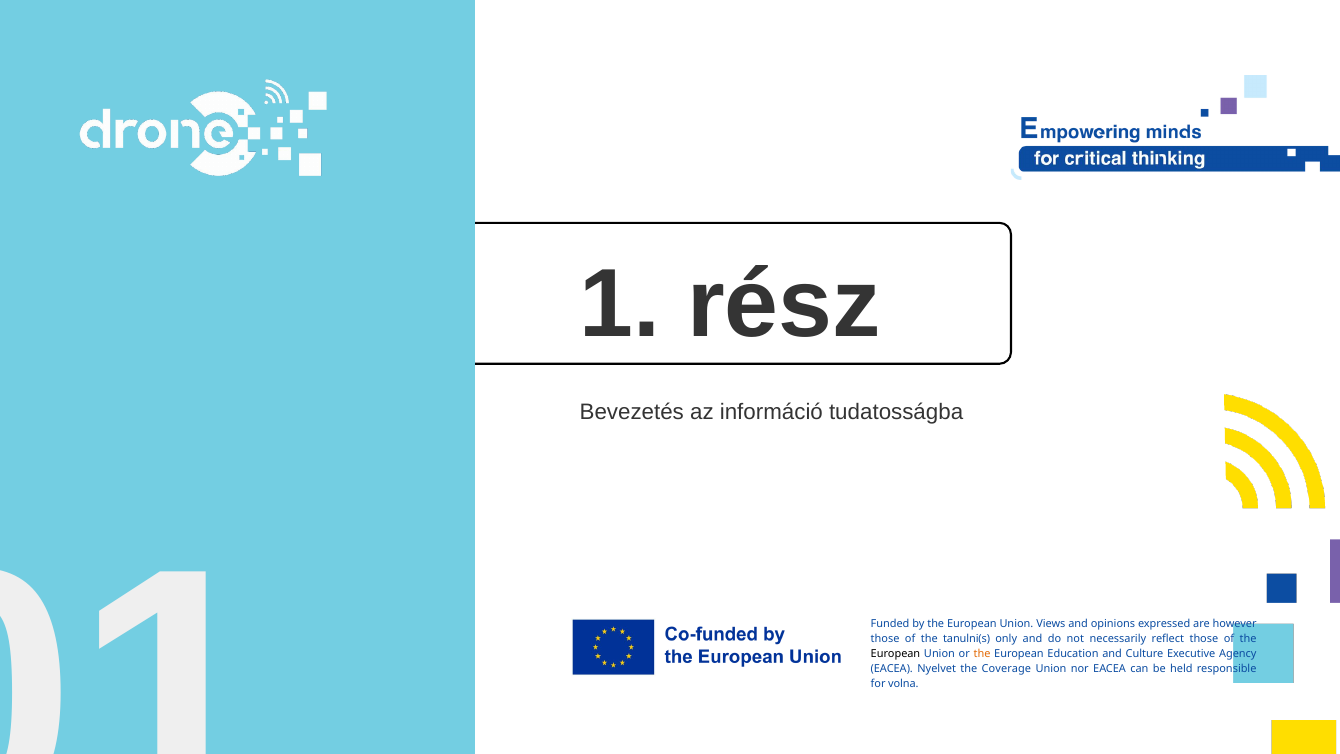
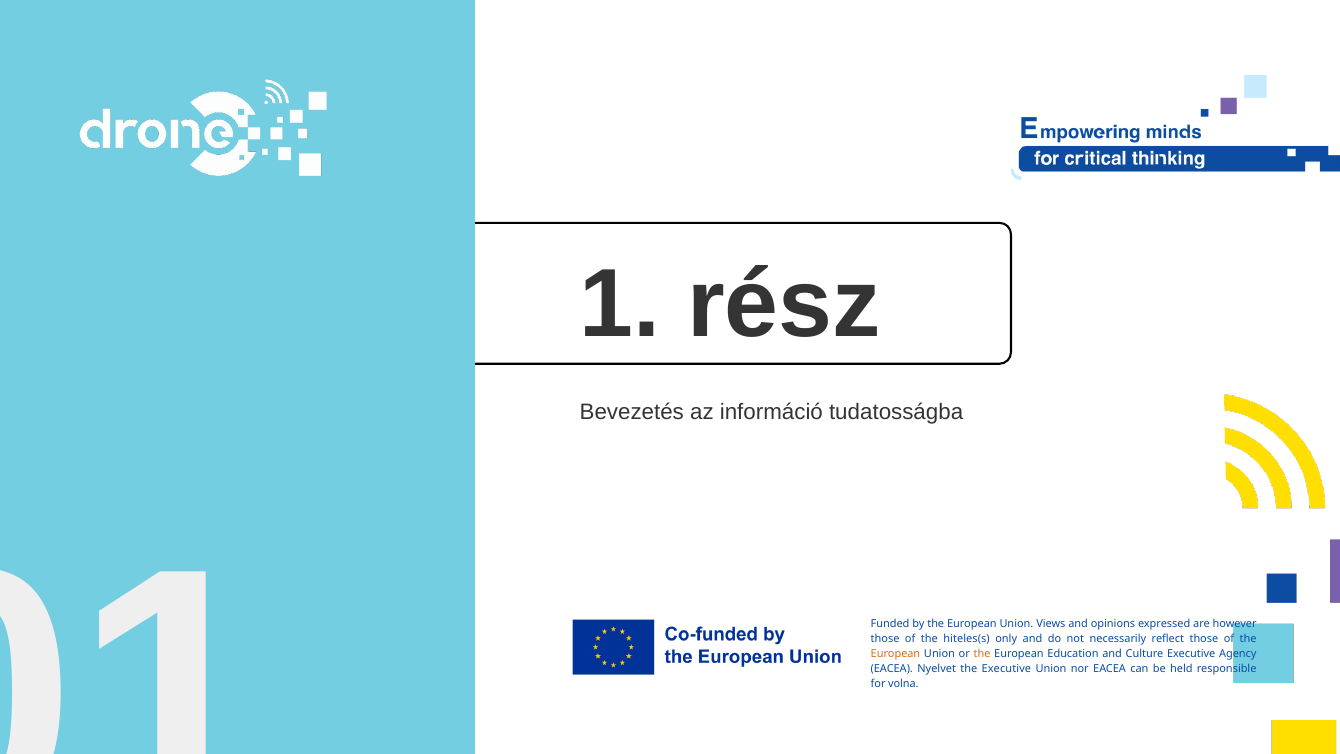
tanulni(s: tanulni(s -> hiteles(s
European at (896, 654) colour: black -> orange
the Coverage: Coverage -> Executive
